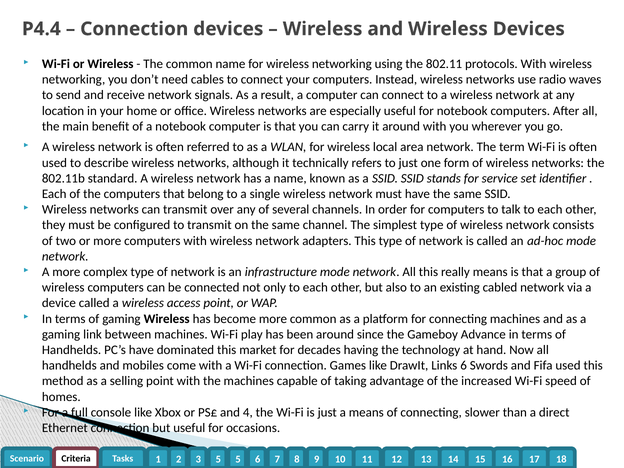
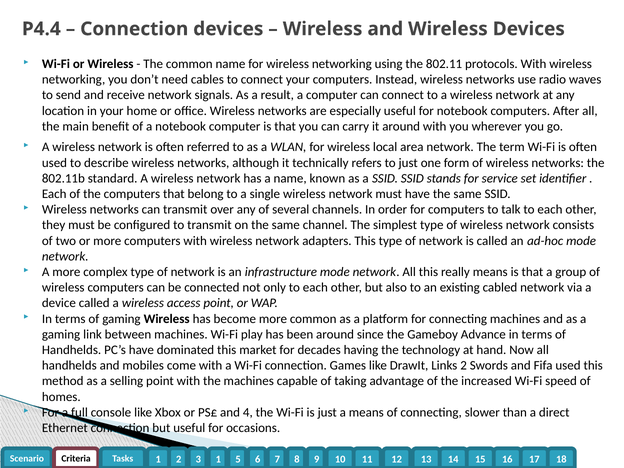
Links 6: 6 -> 2
5 at (218, 459): 5 -> 1
